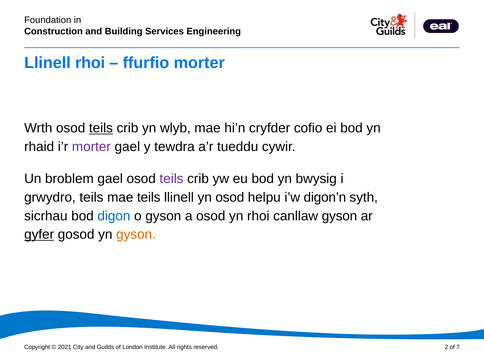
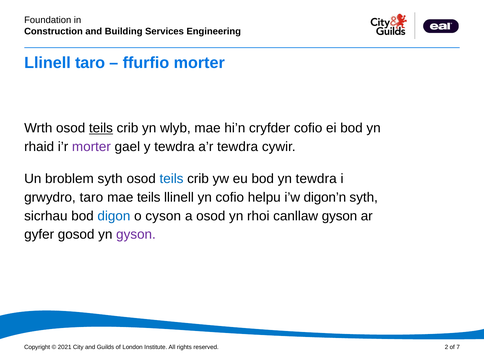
Llinell rhoi: rhoi -> taro
a’r tueddu: tueddu -> tewdra
broblem gael: gael -> syth
teils at (172, 179) colour: purple -> blue
yn bwysig: bwysig -> tewdra
grwydro teils: teils -> taro
yn osod: osod -> cofio
o gyson: gyson -> cyson
gyfer underline: present -> none
gyson at (136, 235) colour: orange -> purple
